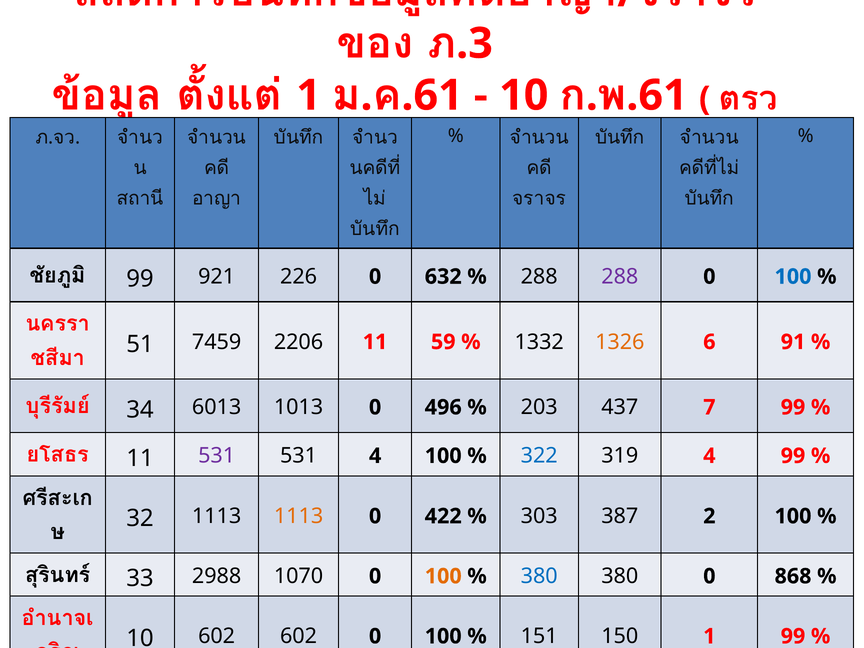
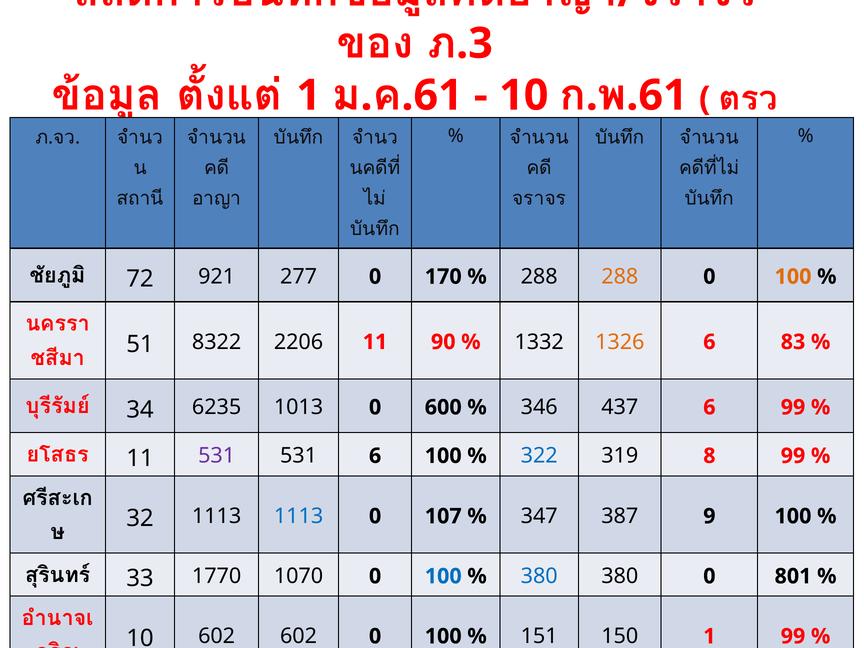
99 at (140, 279): 99 -> 72
226: 226 -> 277
632: 632 -> 170
288 at (620, 277) colour: purple -> orange
100 at (793, 277) colour: blue -> orange
7459: 7459 -> 8322
59: 59 -> 90
91: 91 -> 83
6013: 6013 -> 6235
496: 496 -> 600
203: 203 -> 346
437 7: 7 -> 6
531 4: 4 -> 6
319 4: 4 -> 8
1113 at (299, 516) colour: orange -> blue
422: 422 -> 107
303: 303 -> 347
2: 2 -> 9
2988: 2988 -> 1770
100 at (443, 576) colour: orange -> blue
868: 868 -> 801
